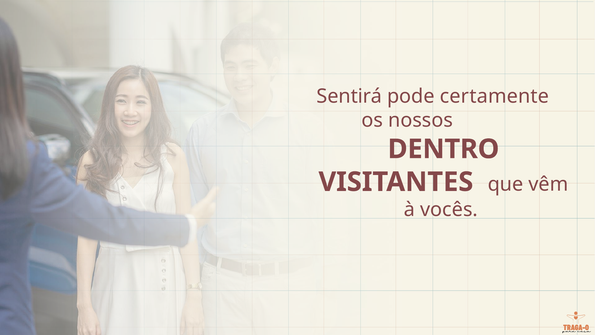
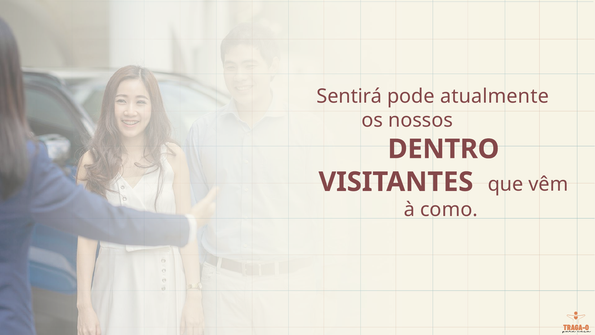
certamente: certamente -> atualmente
vocês: vocês -> como
